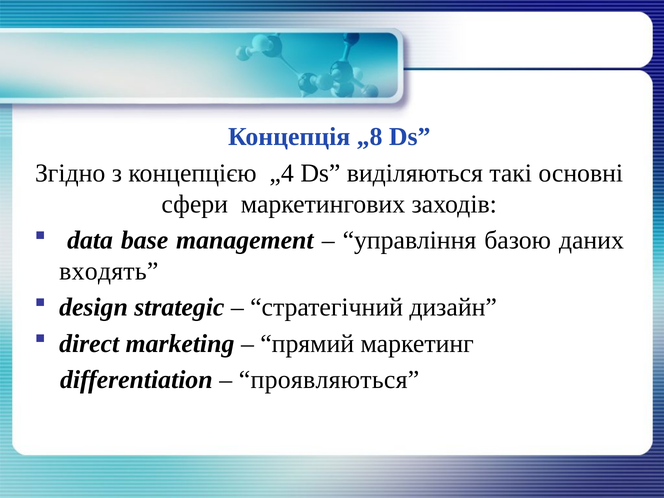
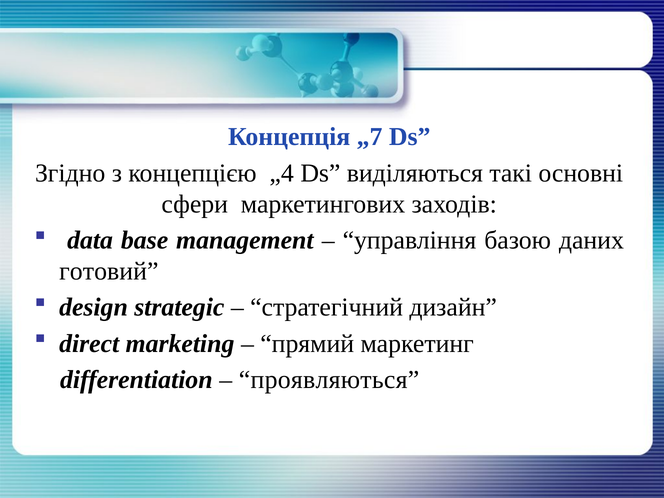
„8: „8 -> „7
входять: входять -> готовий
